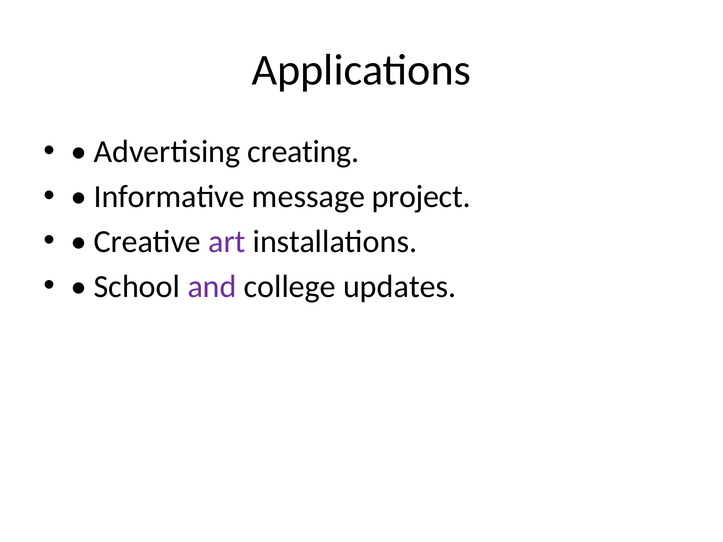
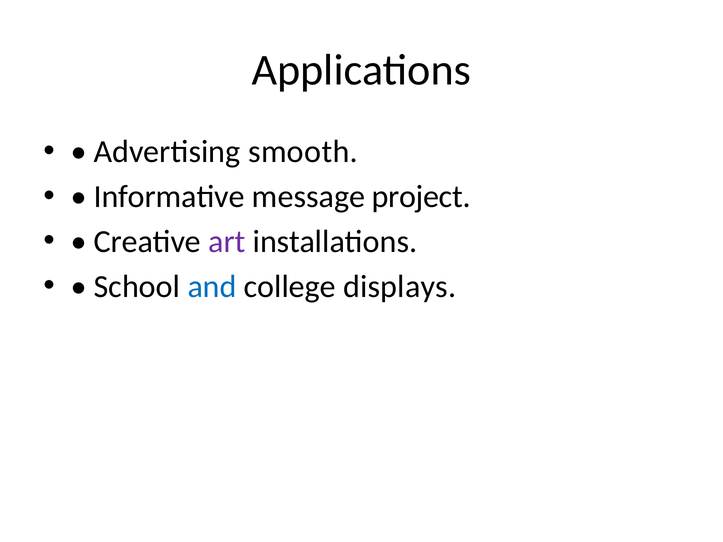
creating: creating -> smooth
and colour: purple -> blue
updates: updates -> displays
